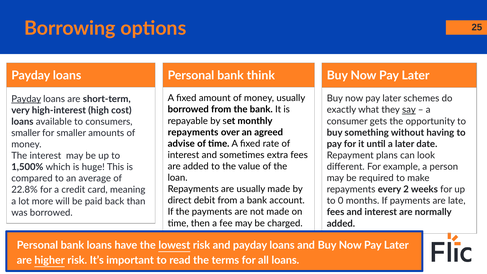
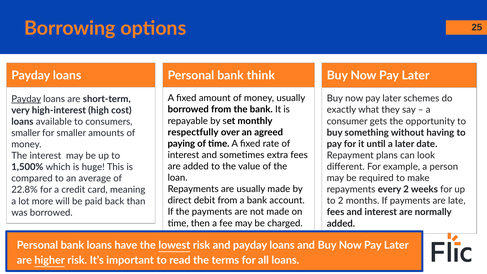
say underline: present -> none
repayments at (193, 132): repayments -> respectfully
advise: advise -> paying
to 0: 0 -> 2
